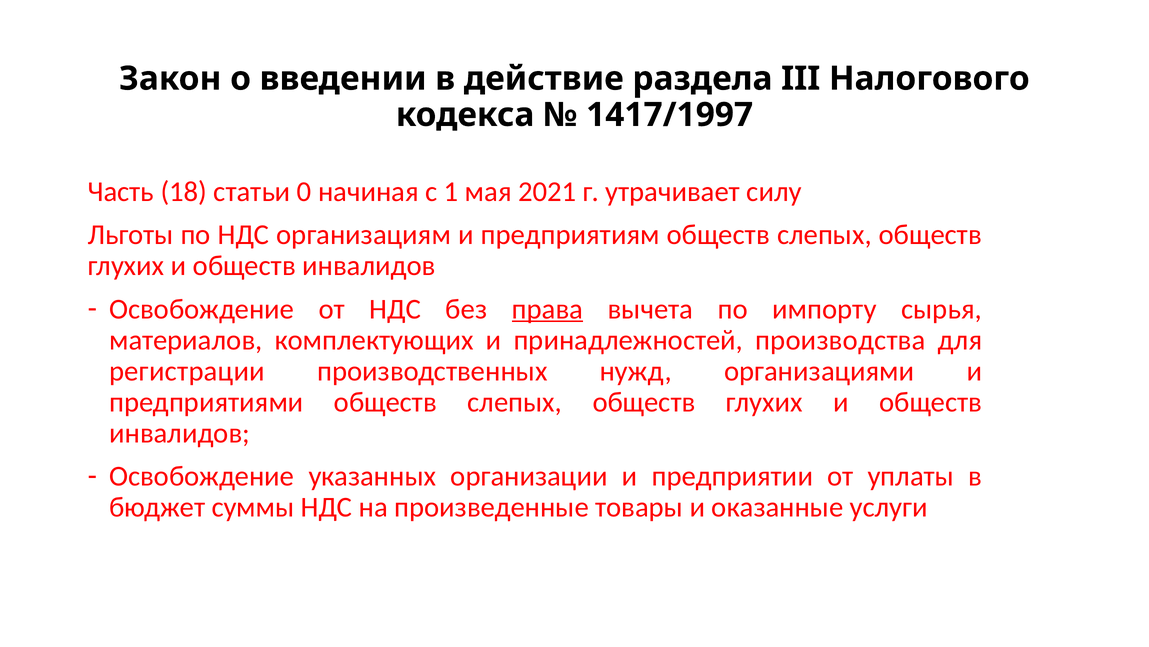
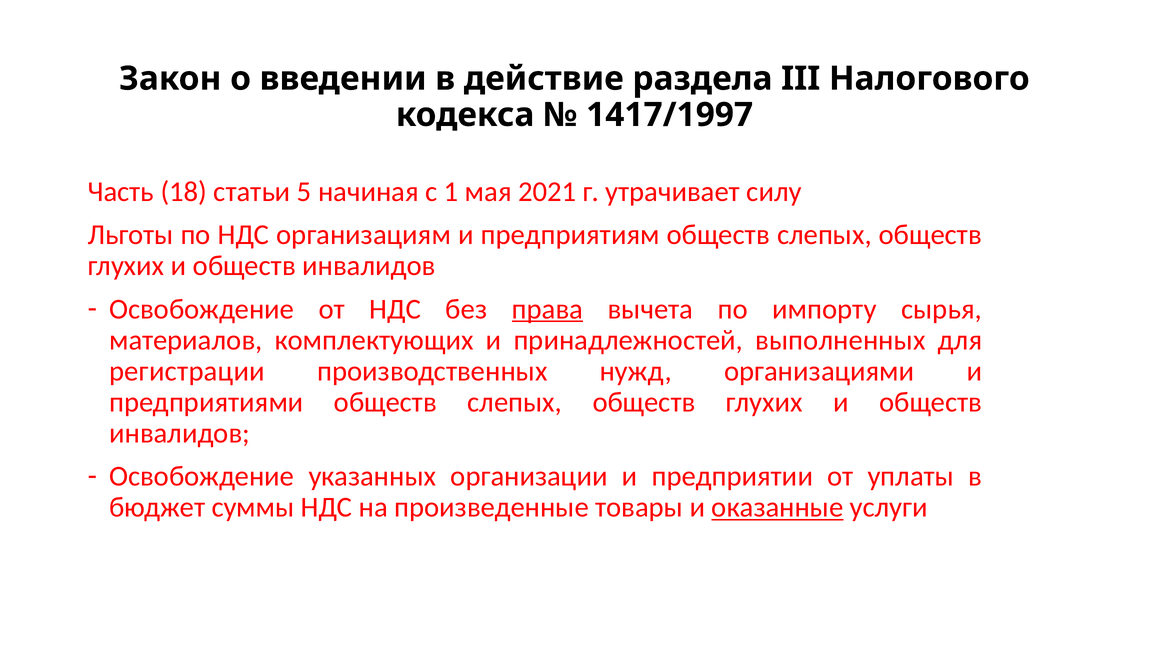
0: 0 -> 5
производства: производства -> выполненных
оказанные underline: none -> present
